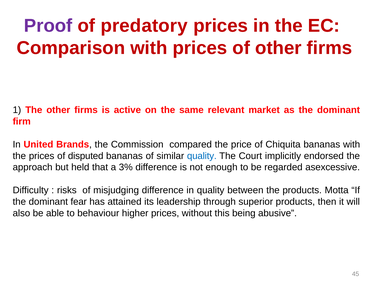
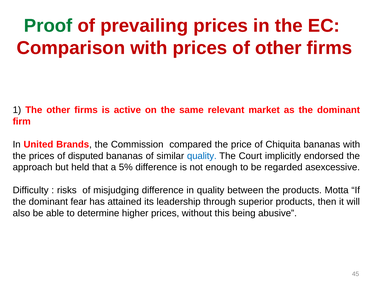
Proof colour: purple -> green
predatory: predatory -> prevailing
3%: 3% -> 5%
behaviour: behaviour -> determine
